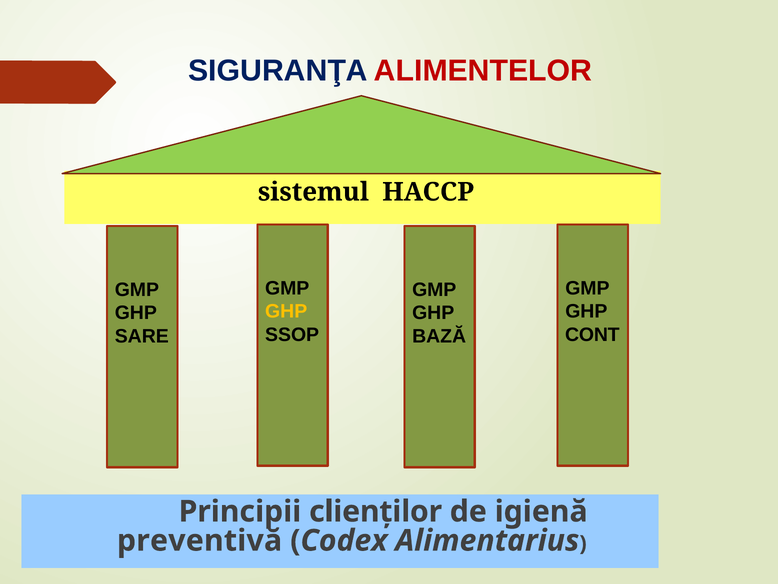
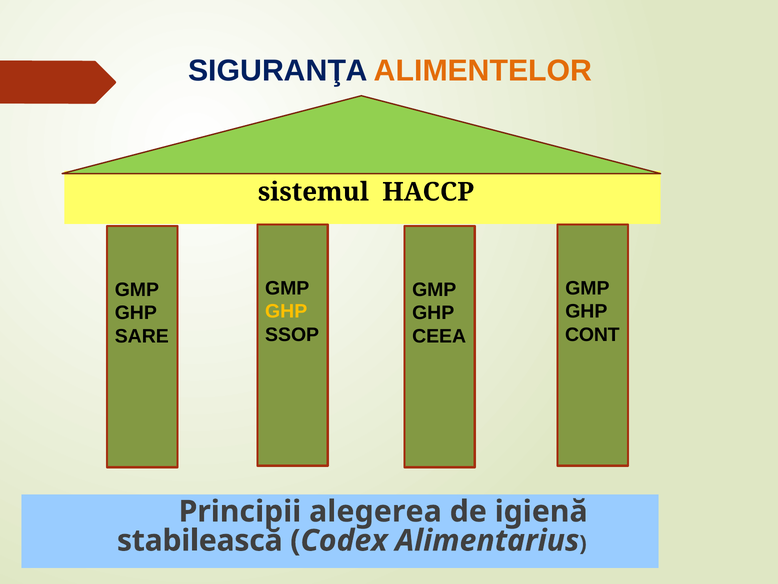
ALIMENTELOR colour: red -> orange
BAZĂ: BAZĂ -> CEEA
clienților: clienților -> alegerea
preventivă: preventivă -> stabilească
